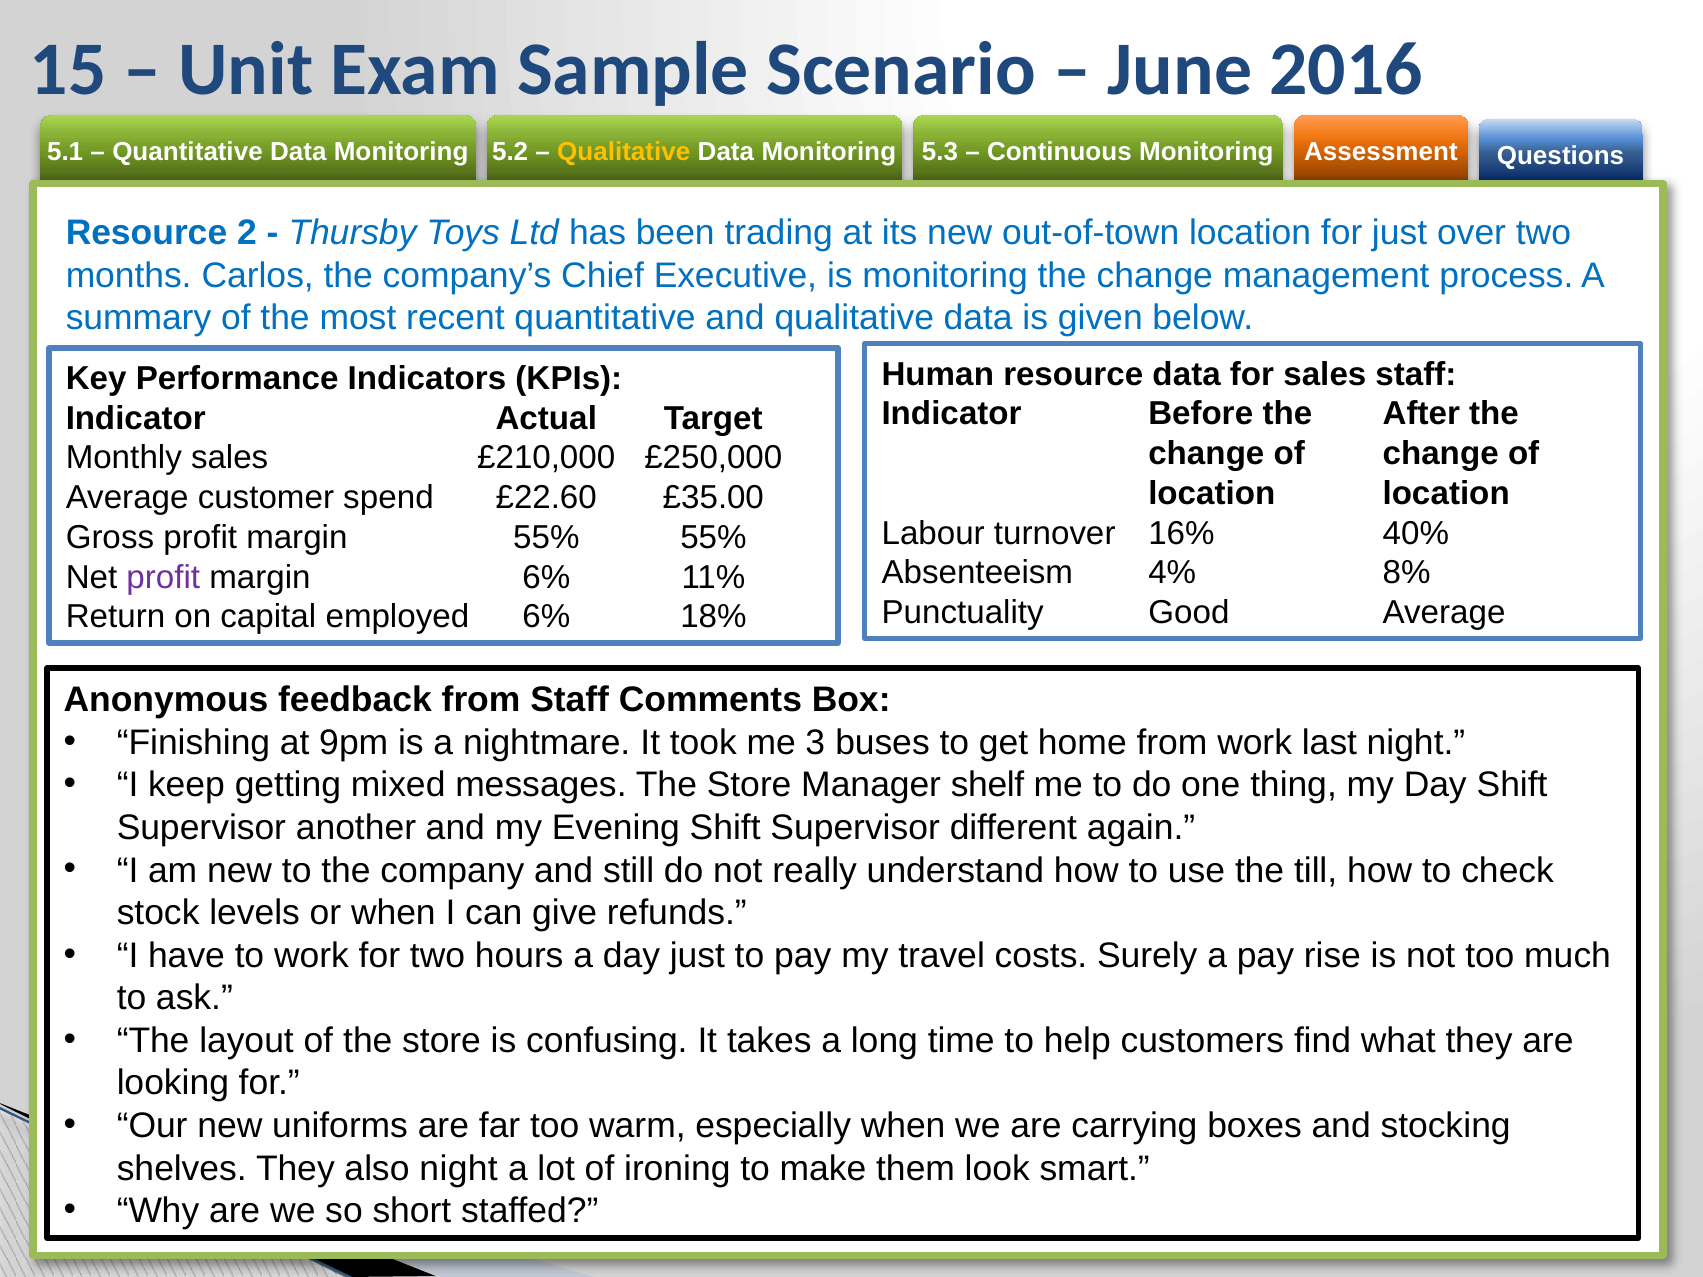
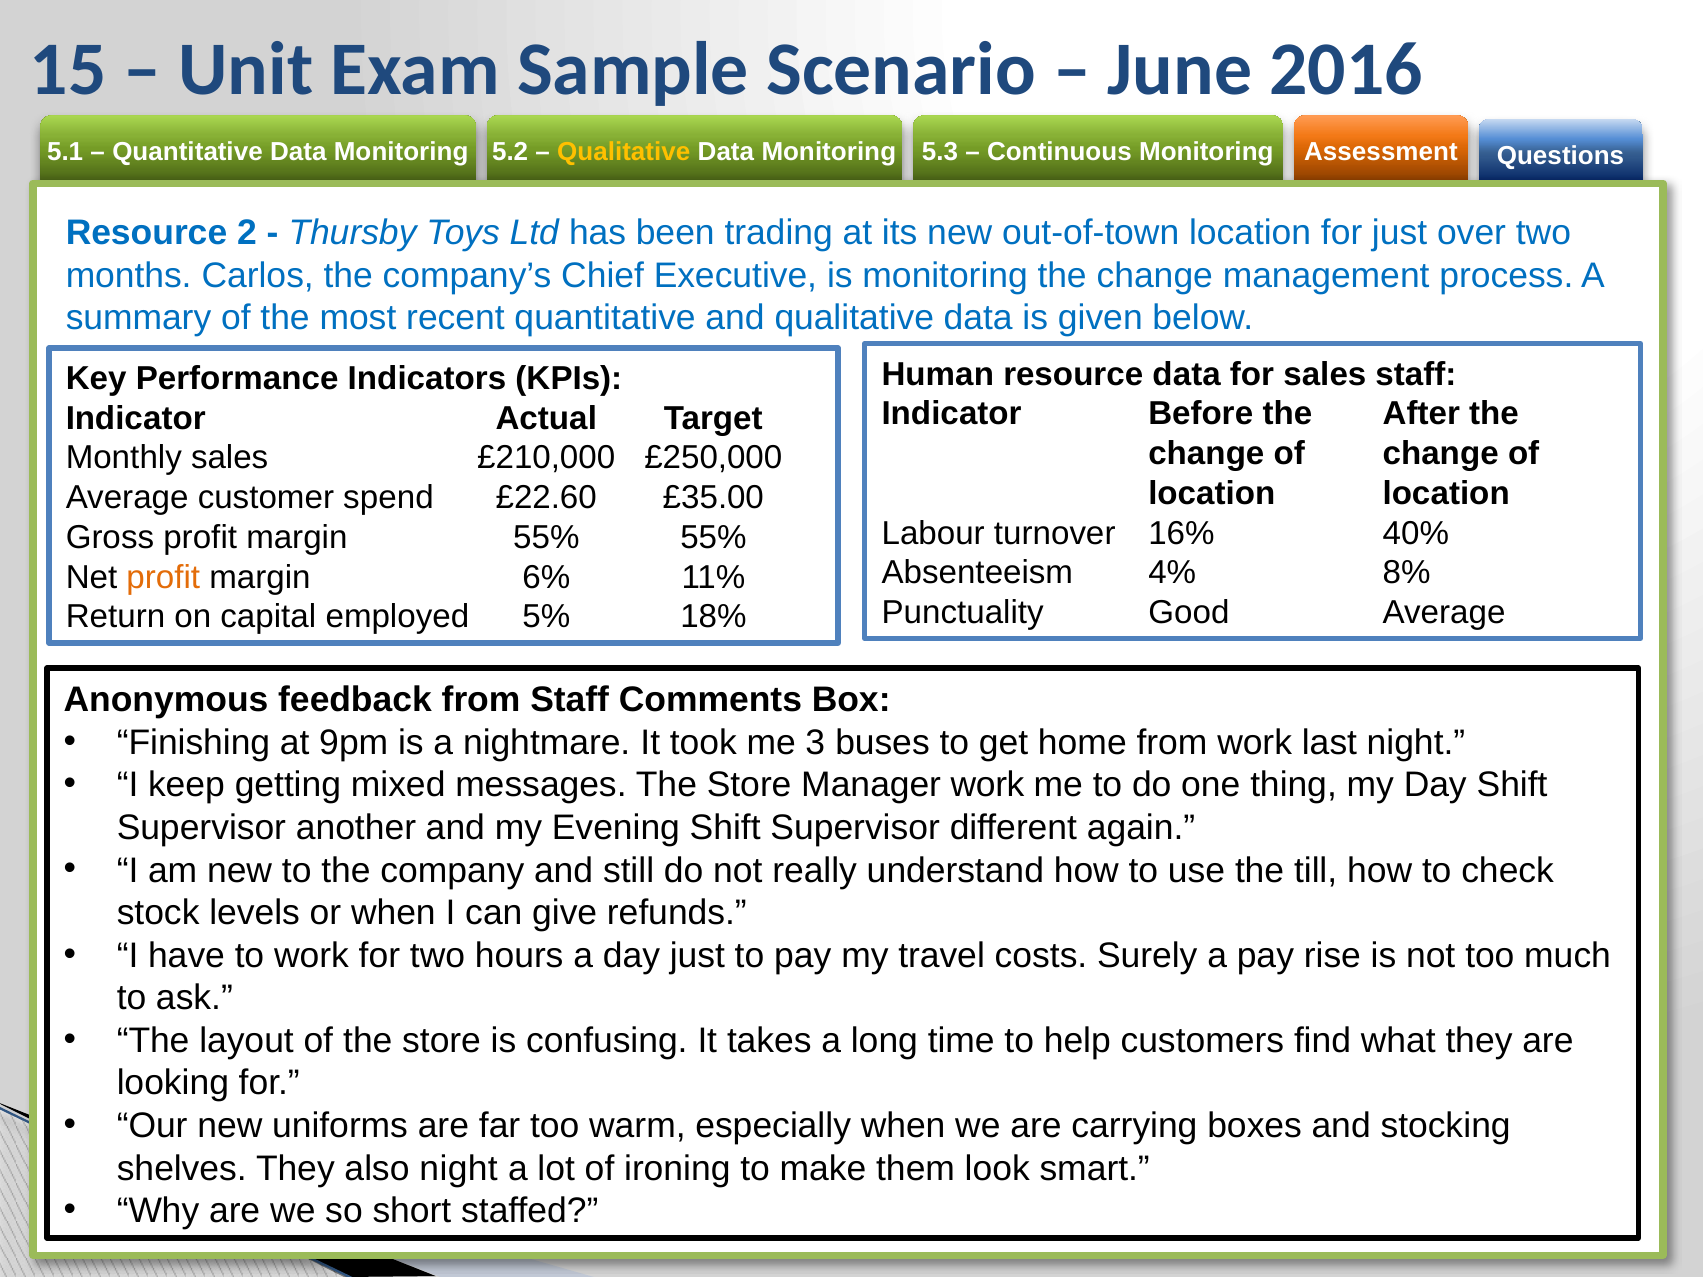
profit at (163, 577) colour: purple -> orange
employed 6%: 6% -> 5%
Manager shelf: shelf -> work
